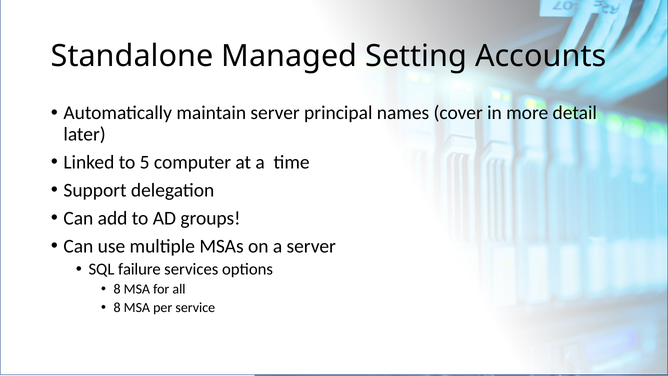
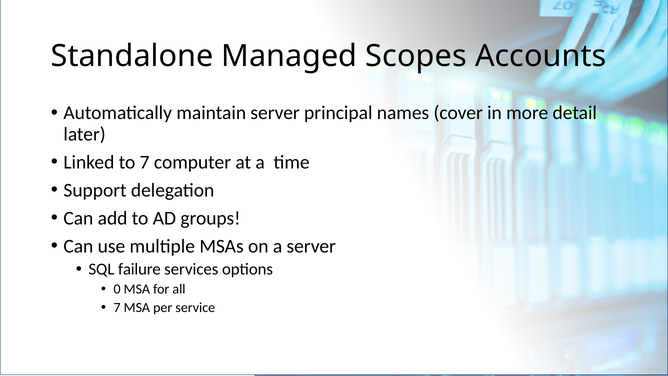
Setting: Setting -> Scopes
to 5: 5 -> 7
8 at (117, 289): 8 -> 0
8 at (117, 308): 8 -> 7
